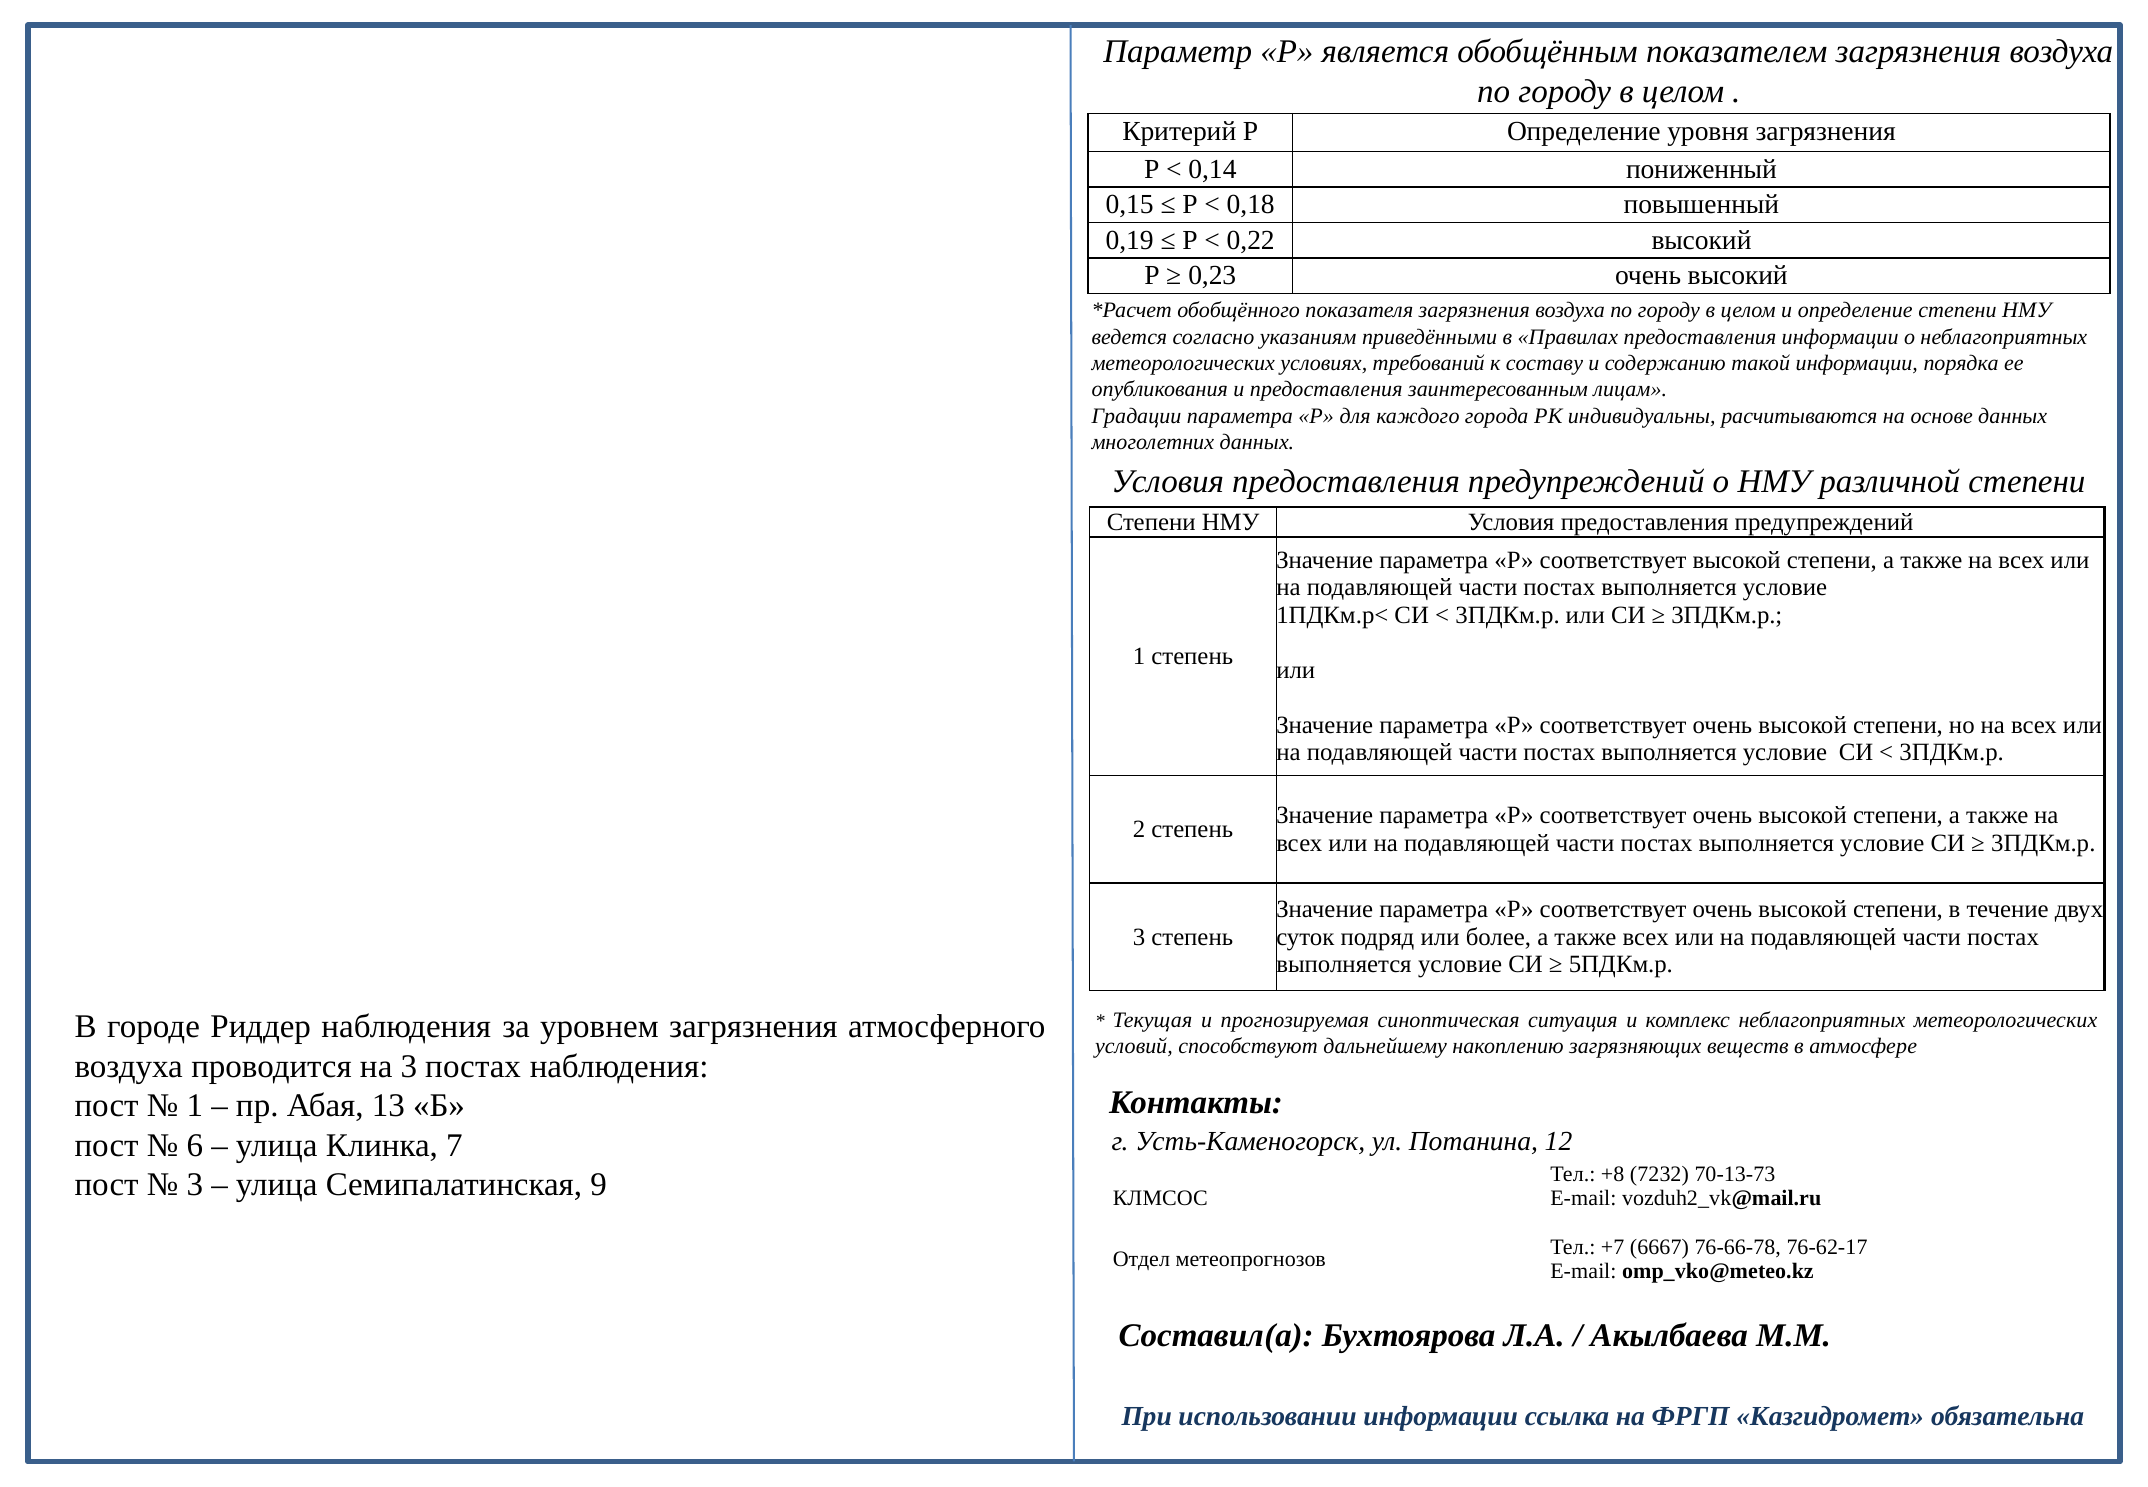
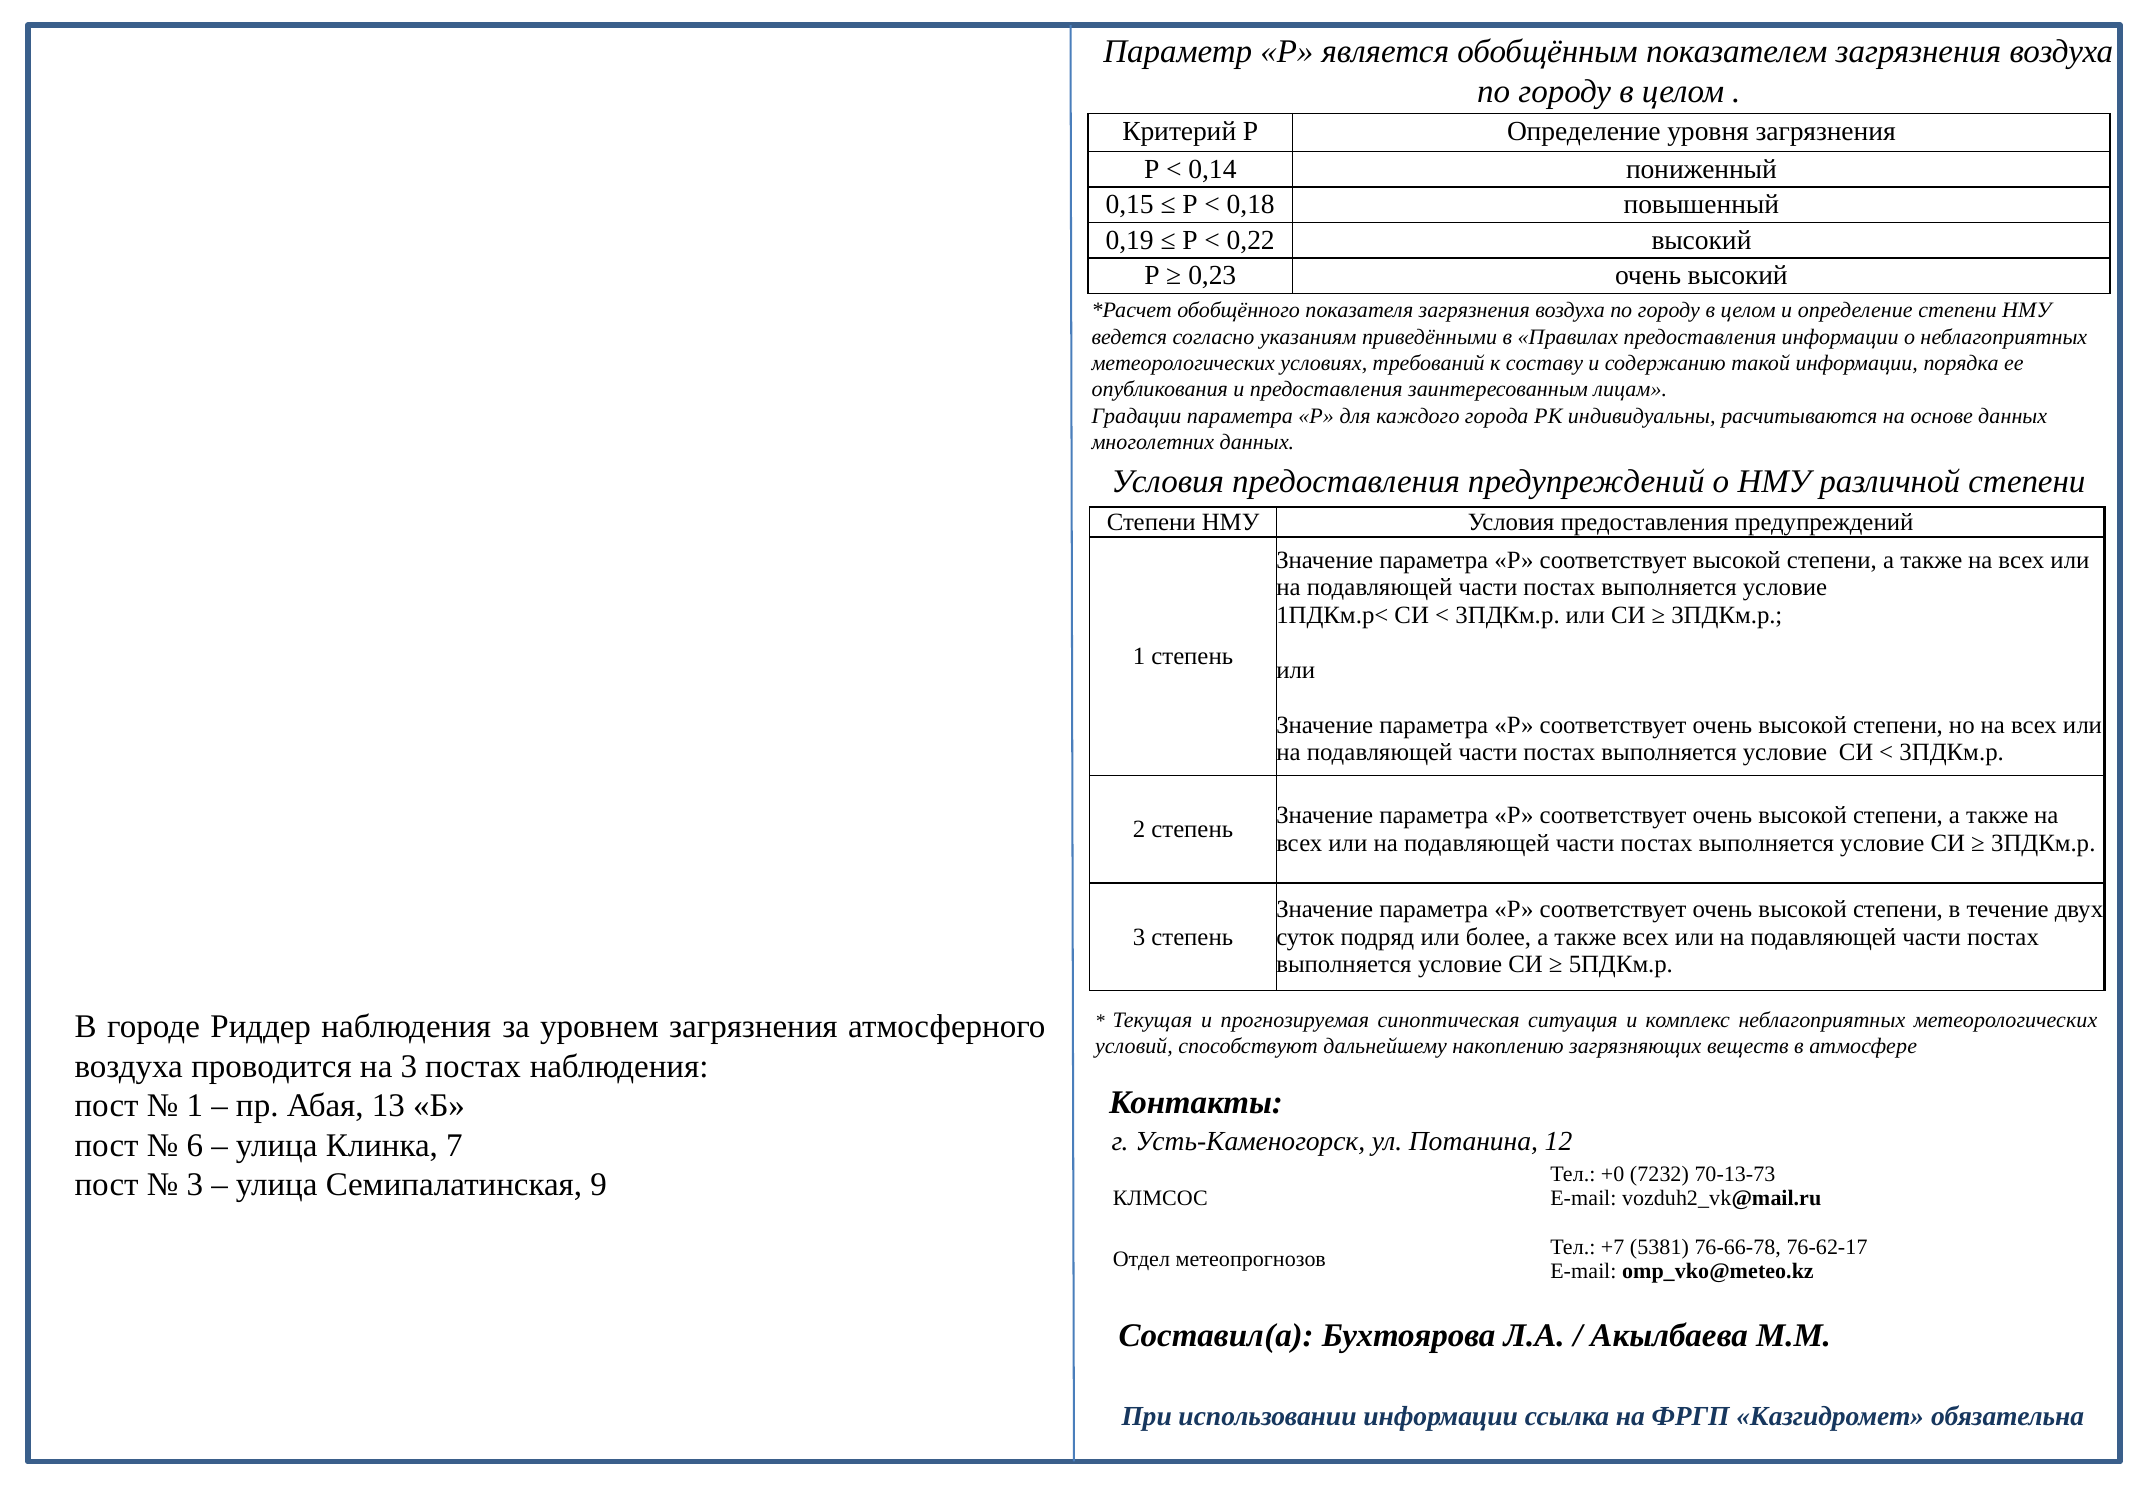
+8: +8 -> +0
6667: 6667 -> 5381
